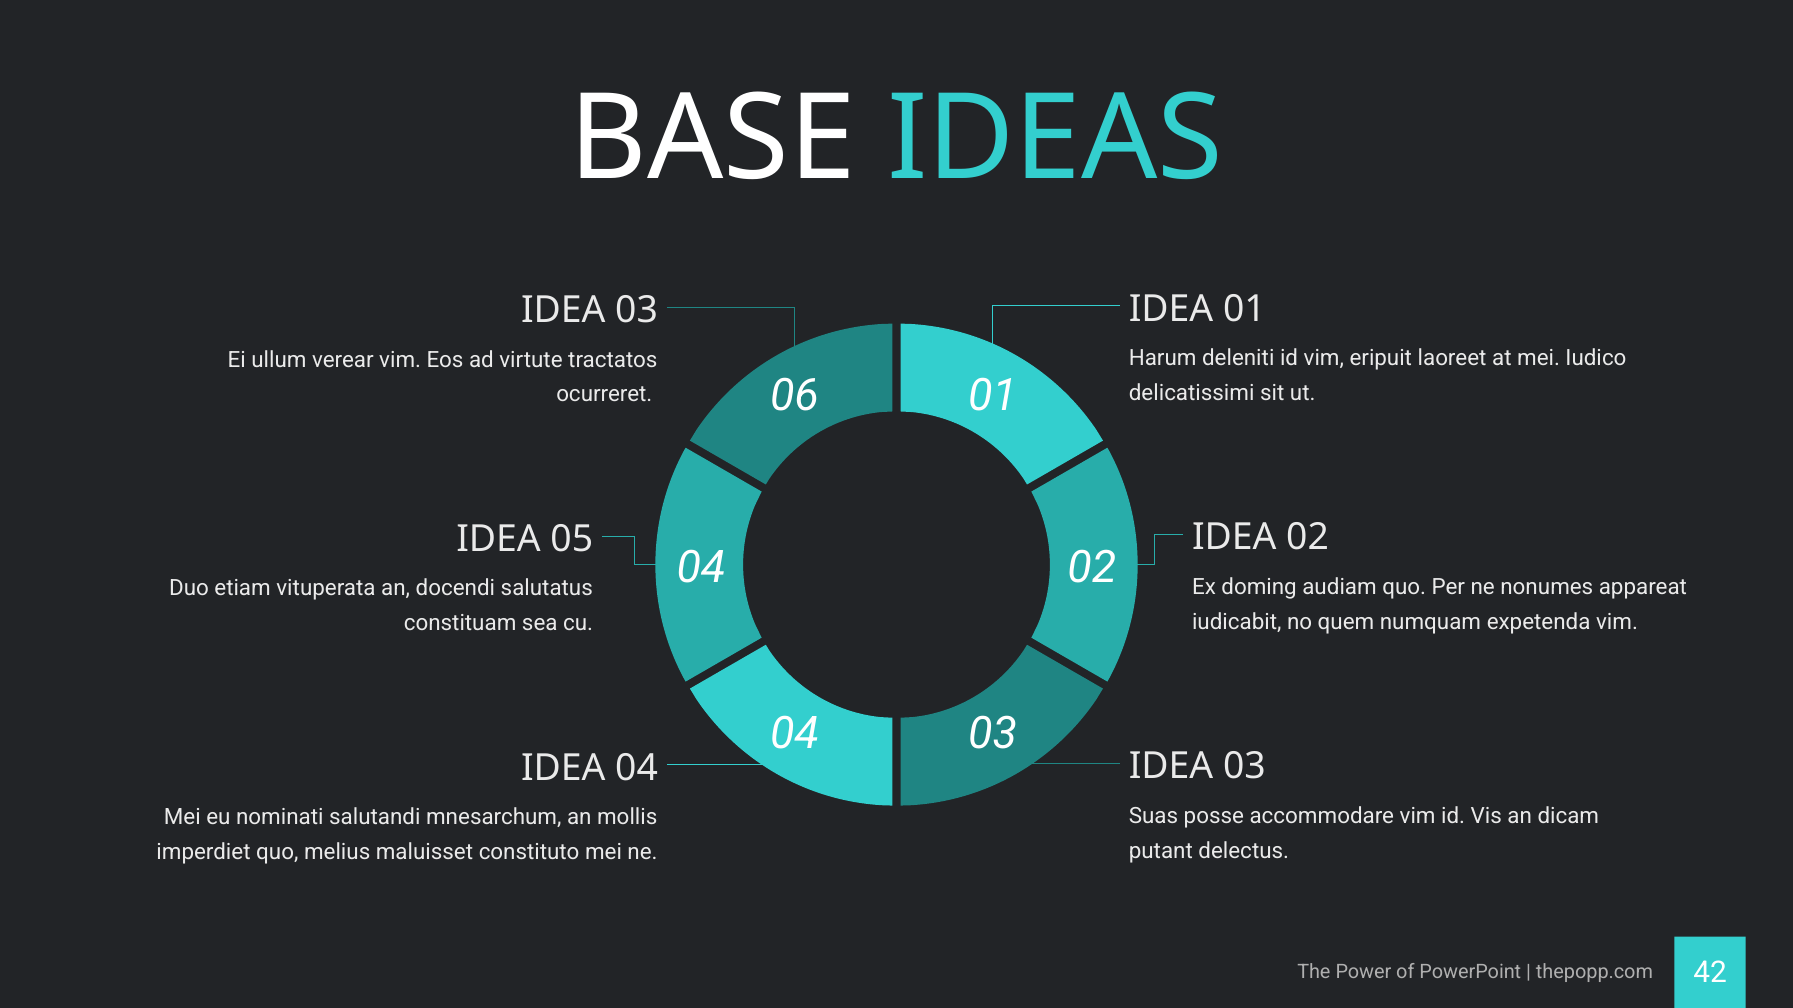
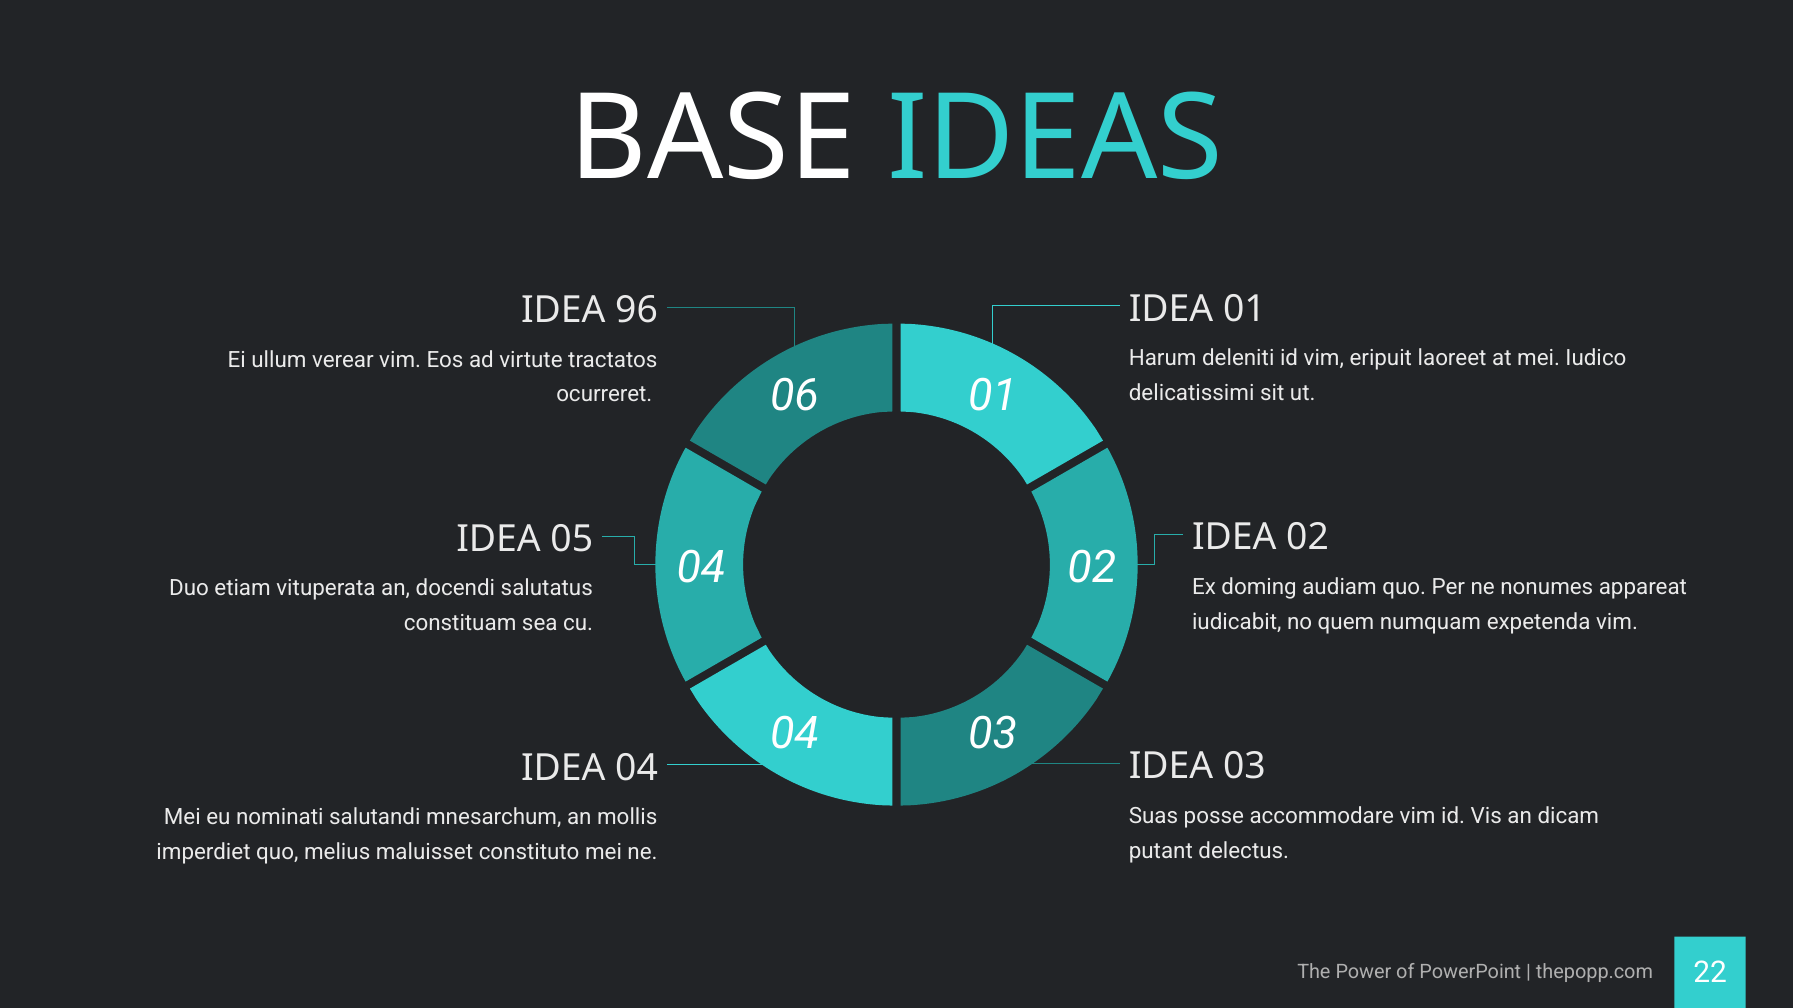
03 at (637, 310): 03 -> 96
42: 42 -> 22
